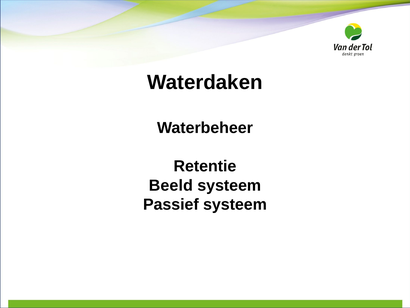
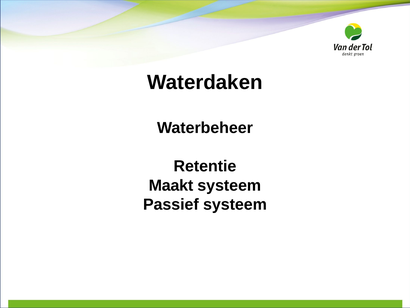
Beeld: Beeld -> Maakt
